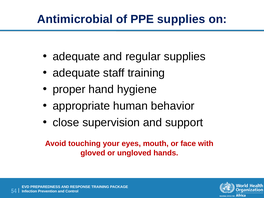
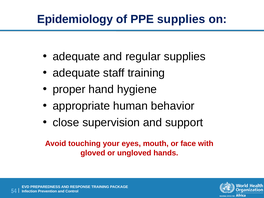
Antimicrobial: Antimicrobial -> Epidemiology
